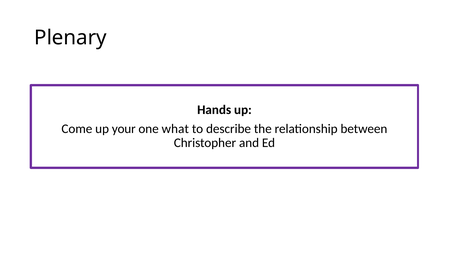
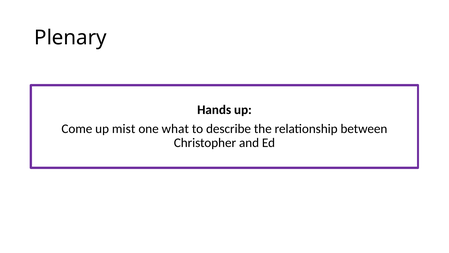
your: your -> mist
